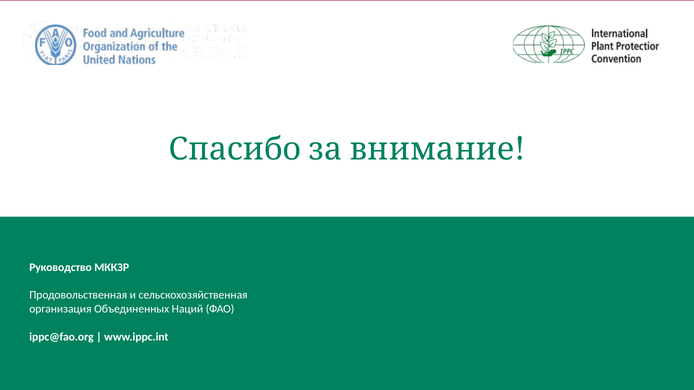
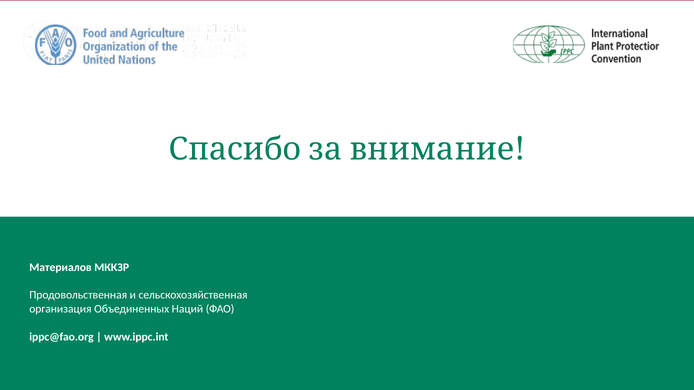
Руководство: Руководство -> Материалов
